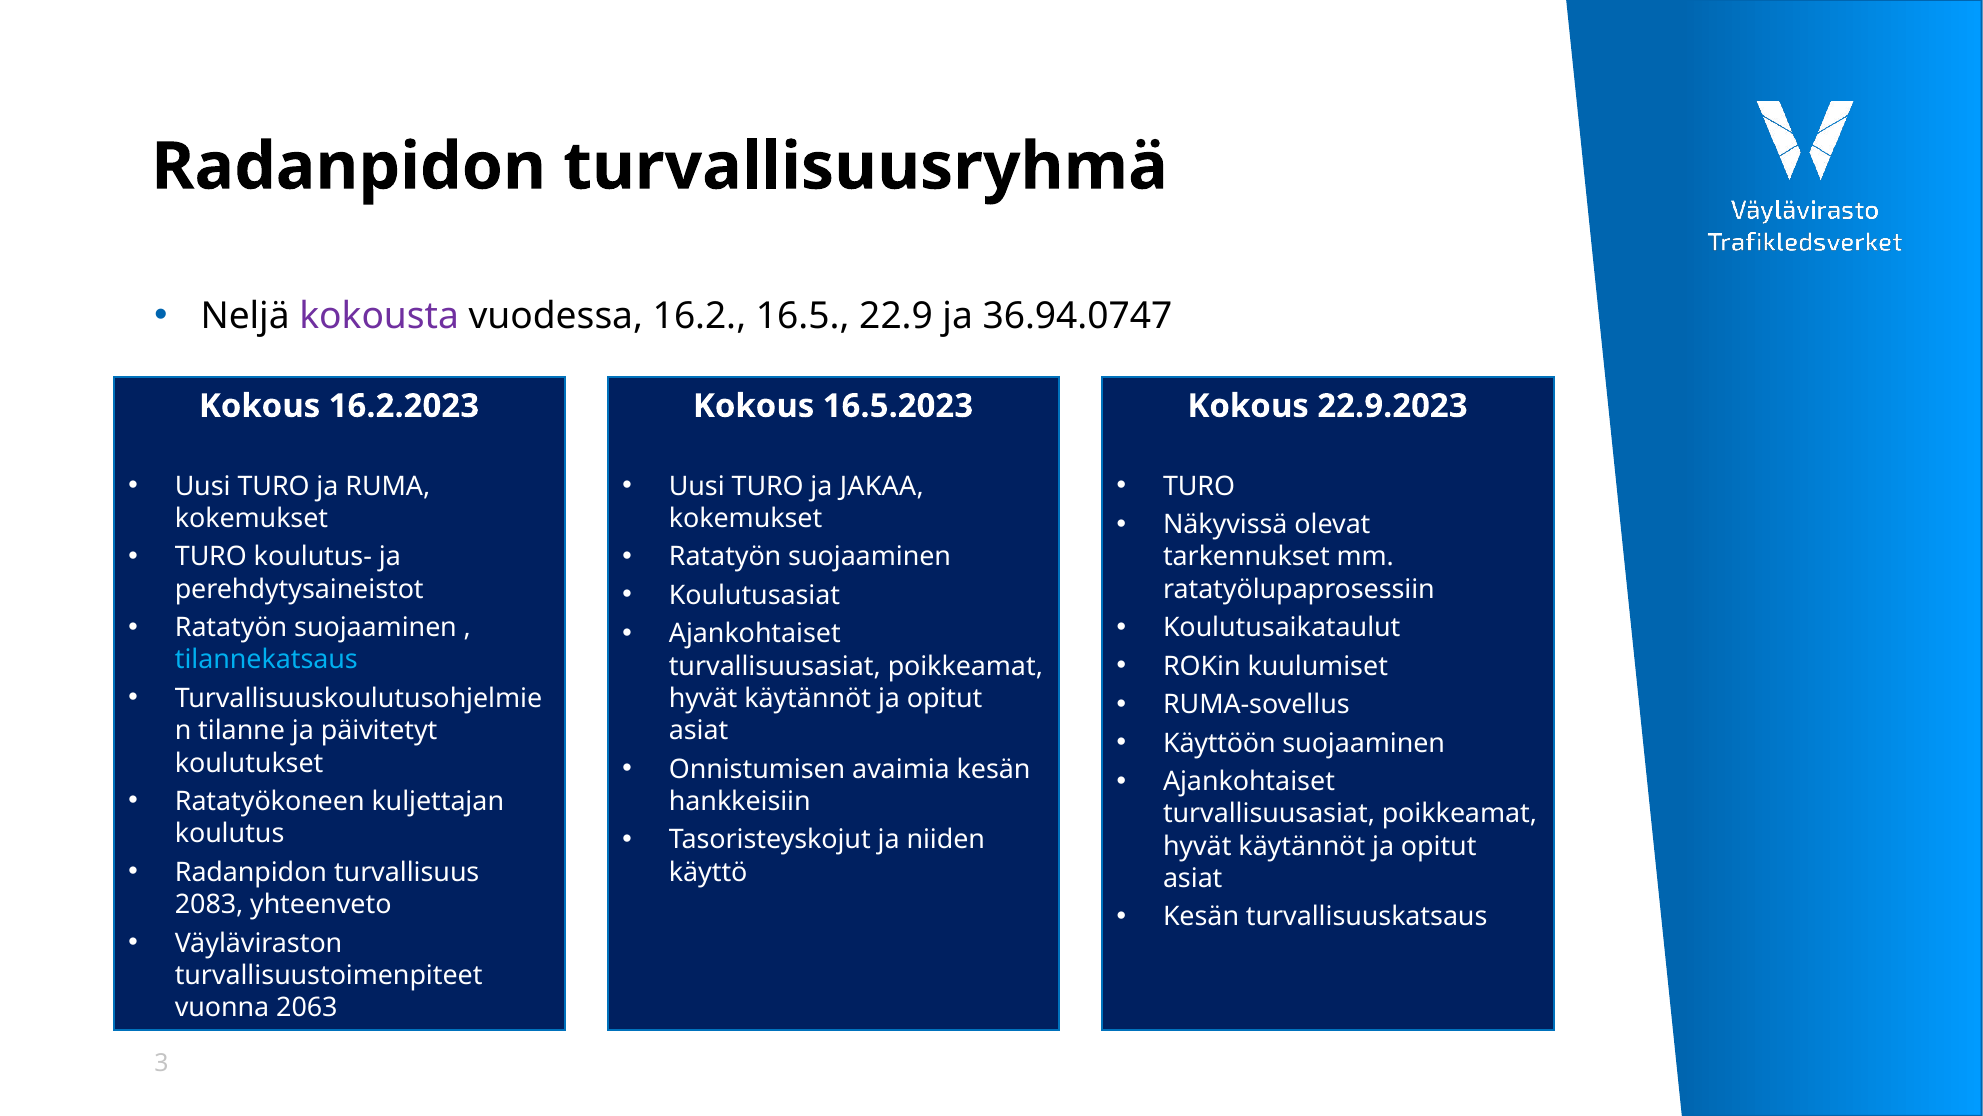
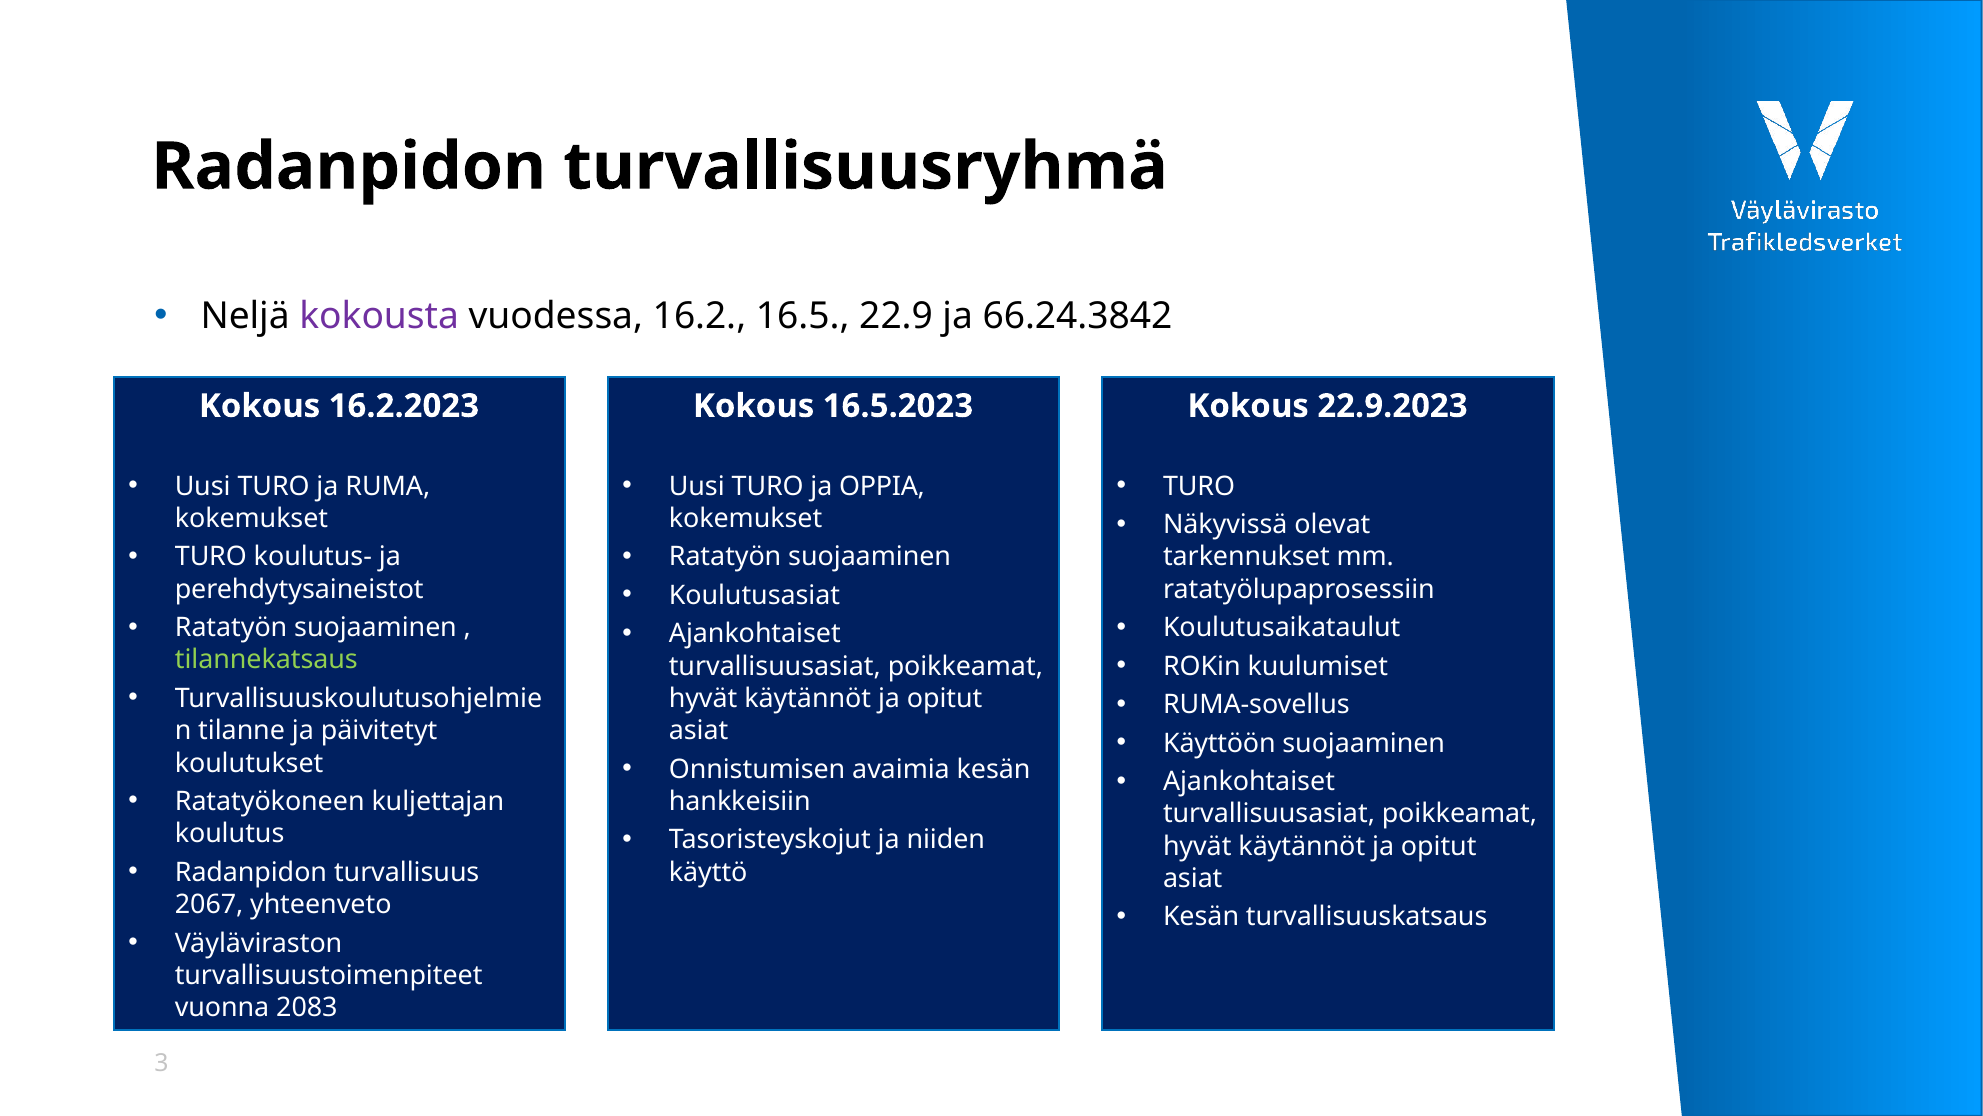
36.94.0747: 36.94.0747 -> 66.24.3842
JAKAA: JAKAA -> OPPIA
tilannekatsaus colour: light blue -> light green
2083: 2083 -> 2067
2063: 2063 -> 2083
